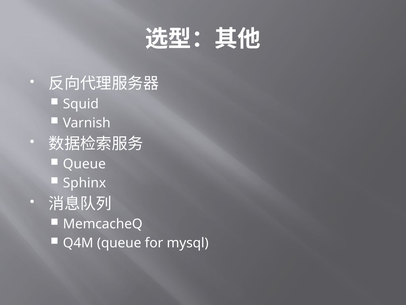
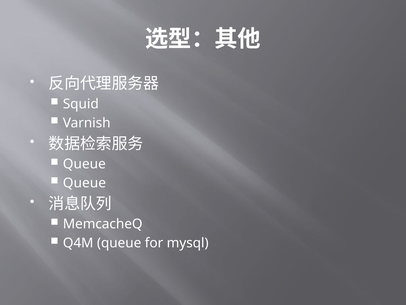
Sphinx at (84, 183): Sphinx -> Queue
